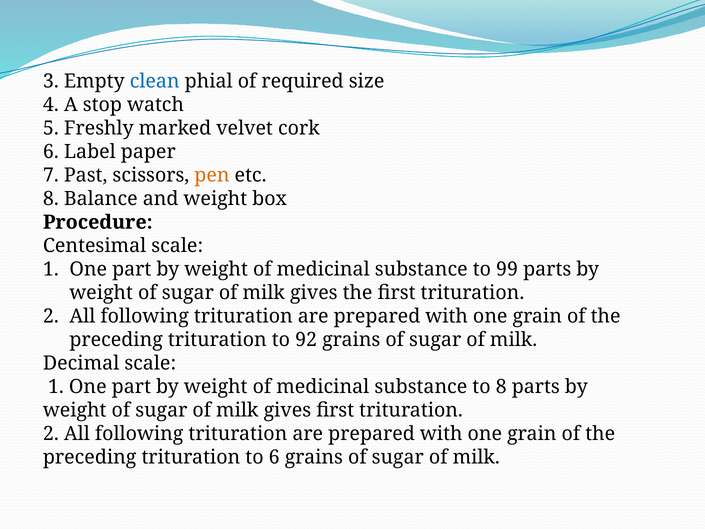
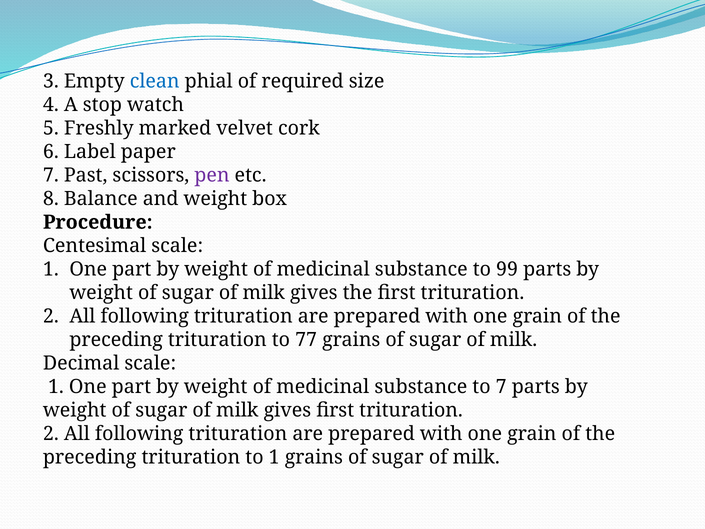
pen colour: orange -> purple
92: 92 -> 77
to 8: 8 -> 7
to 6: 6 -> 1
